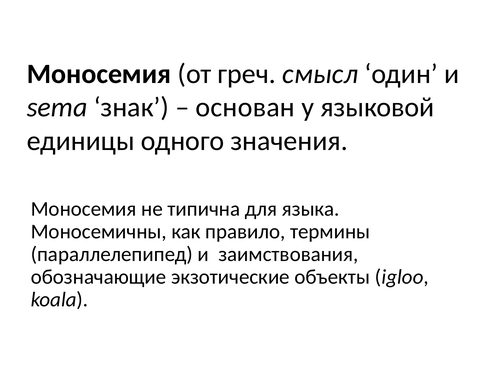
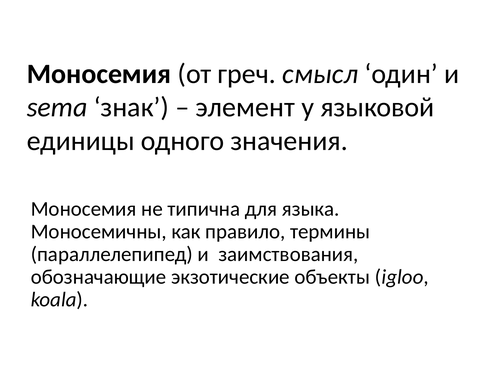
основан: основан -> элемент
